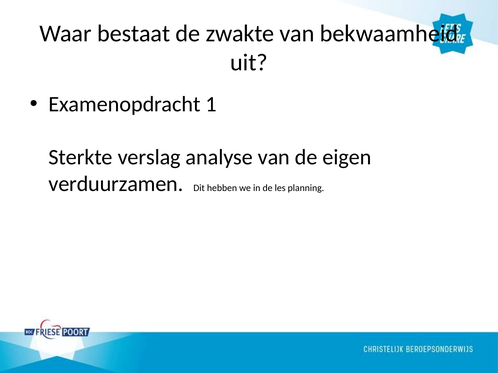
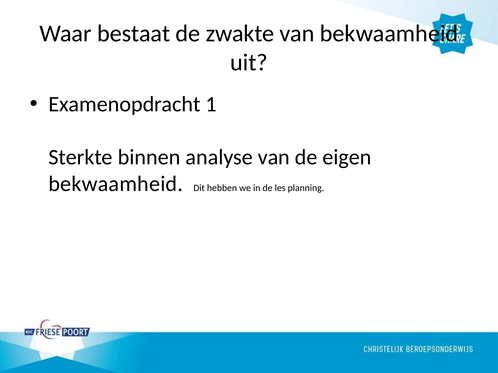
verslag: verslag -> binnen
verduurzamen at (116, 184): verduurzamen -> bekwaamheid
